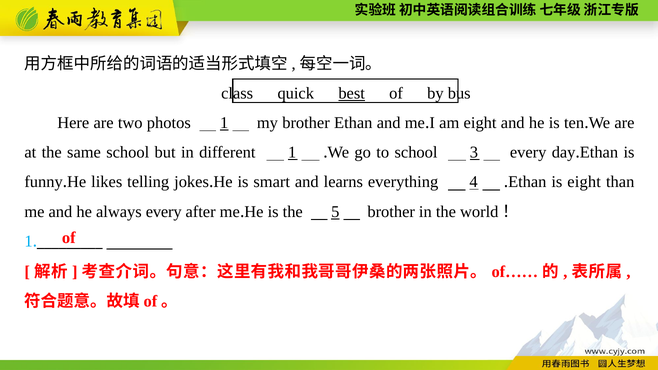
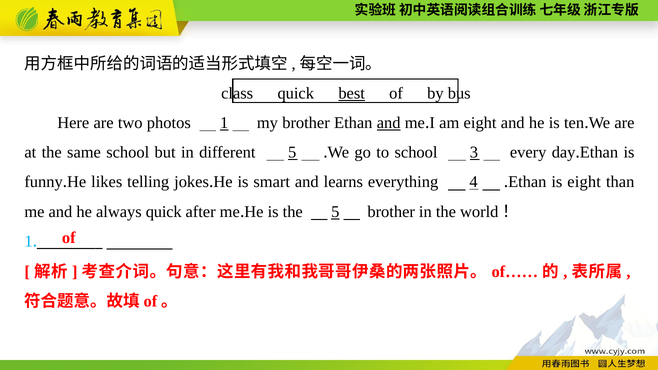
and at (389, 123) underline: none -> present
different 1: 1 -> 5
always every: every -> quick
